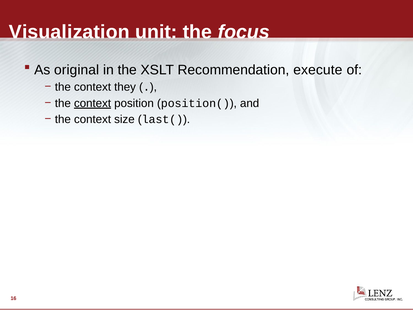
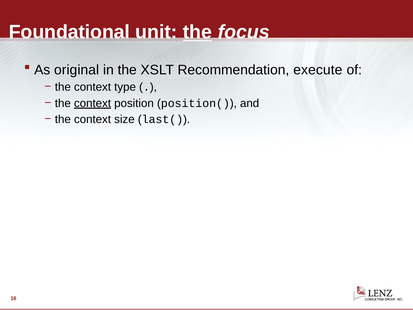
Visualization: Visualization -> Foundational
the at (197, 32) underline: none -> present
they: they -> type
